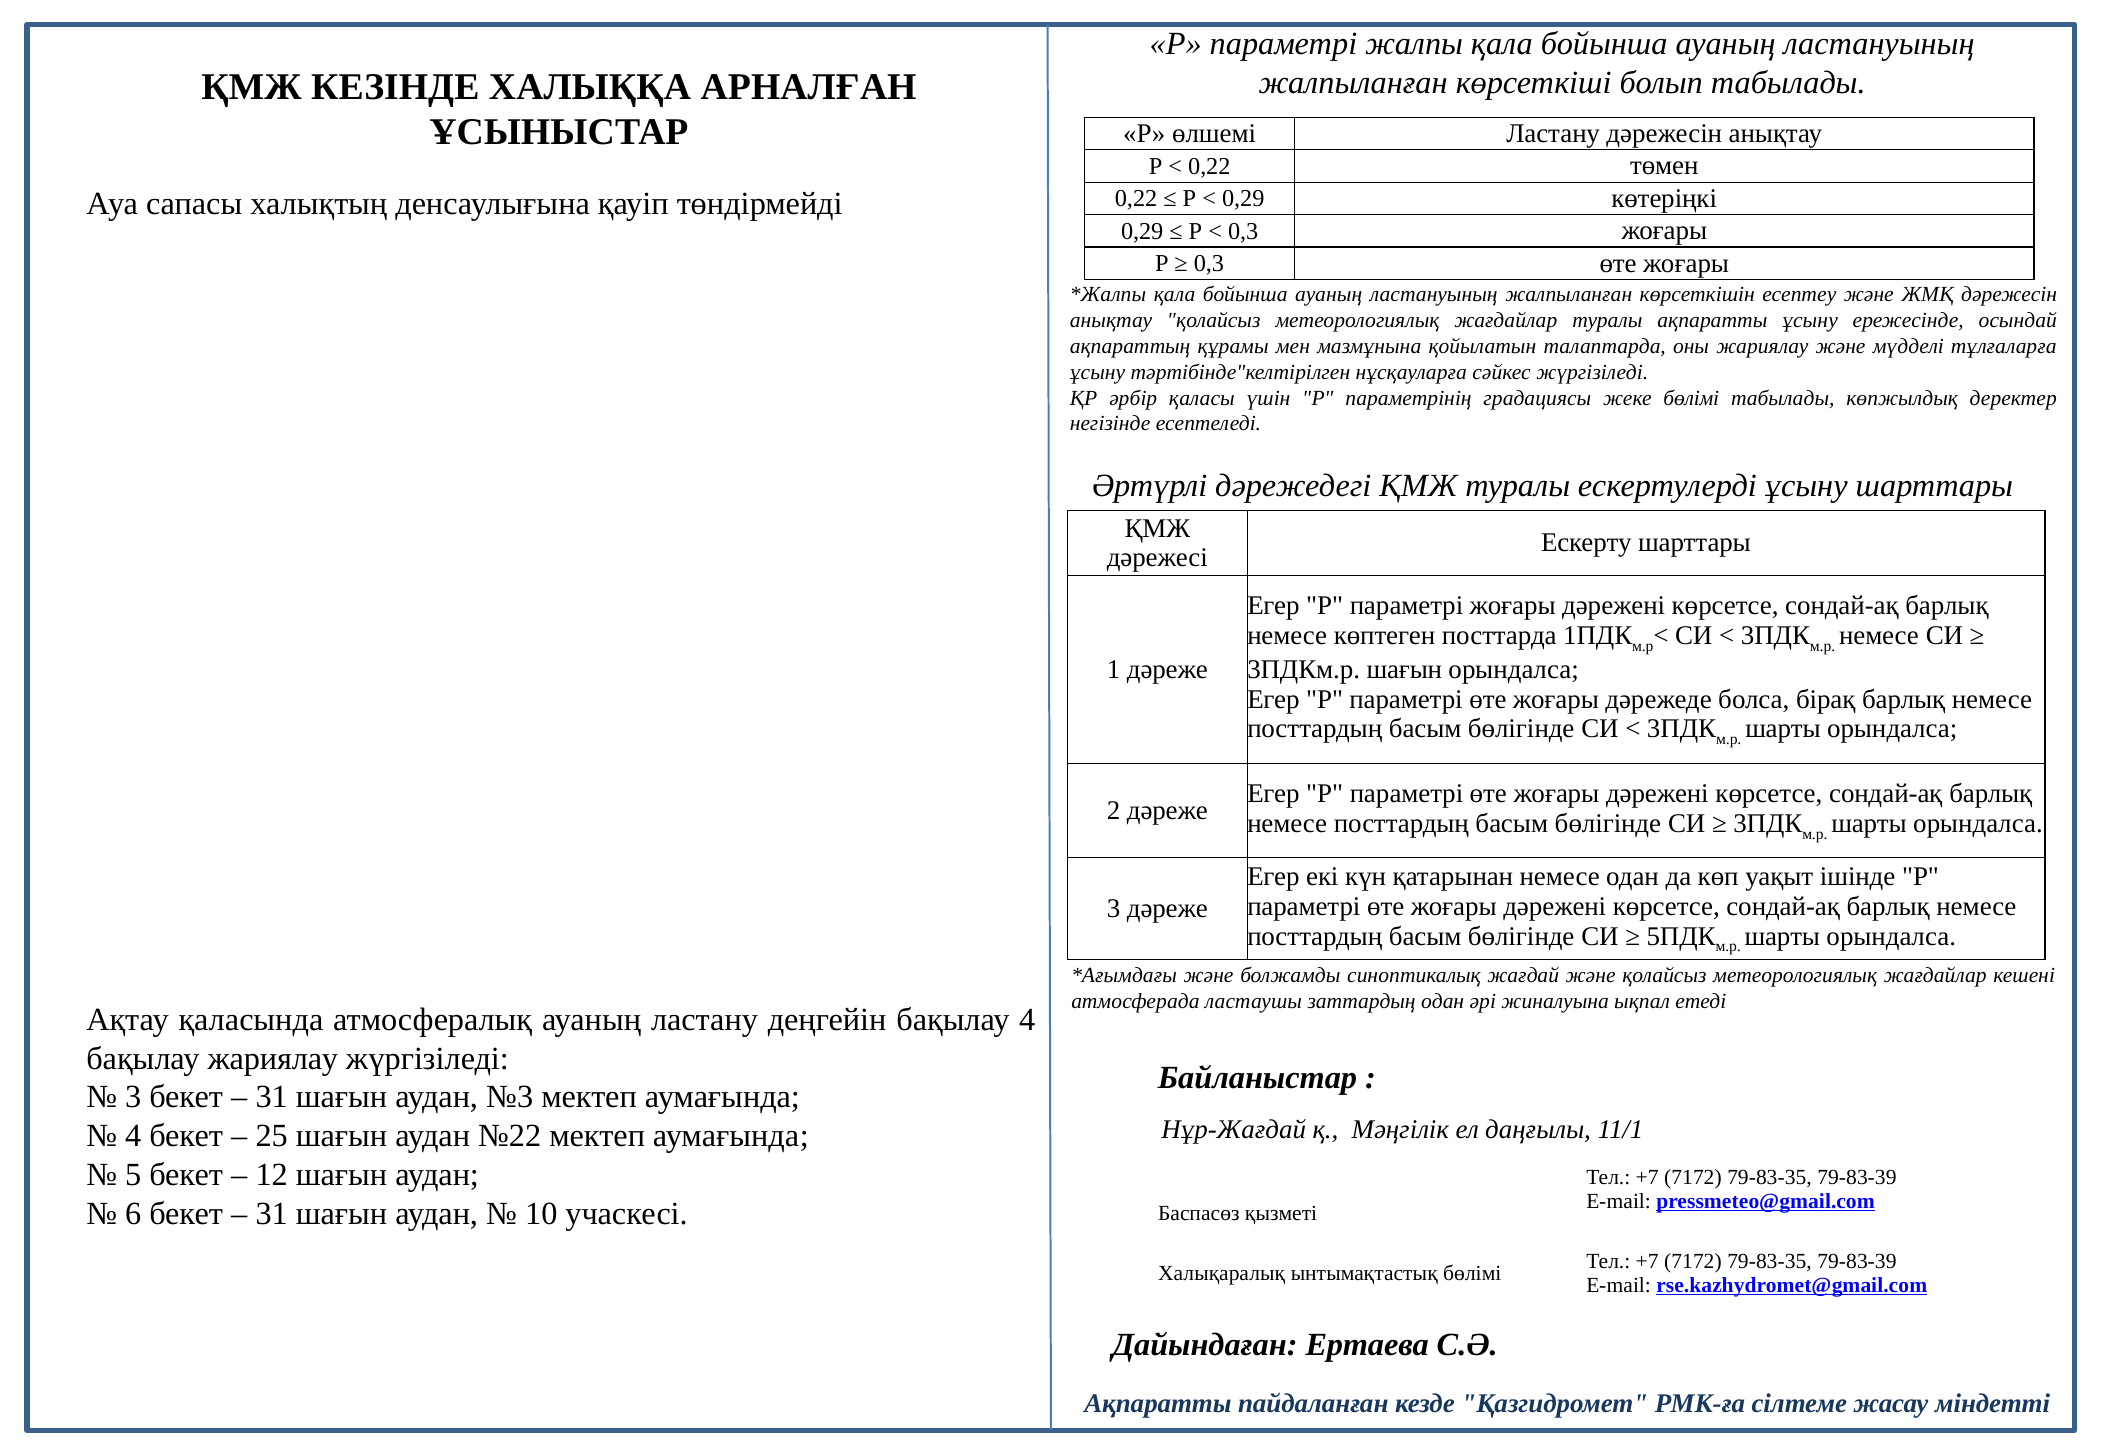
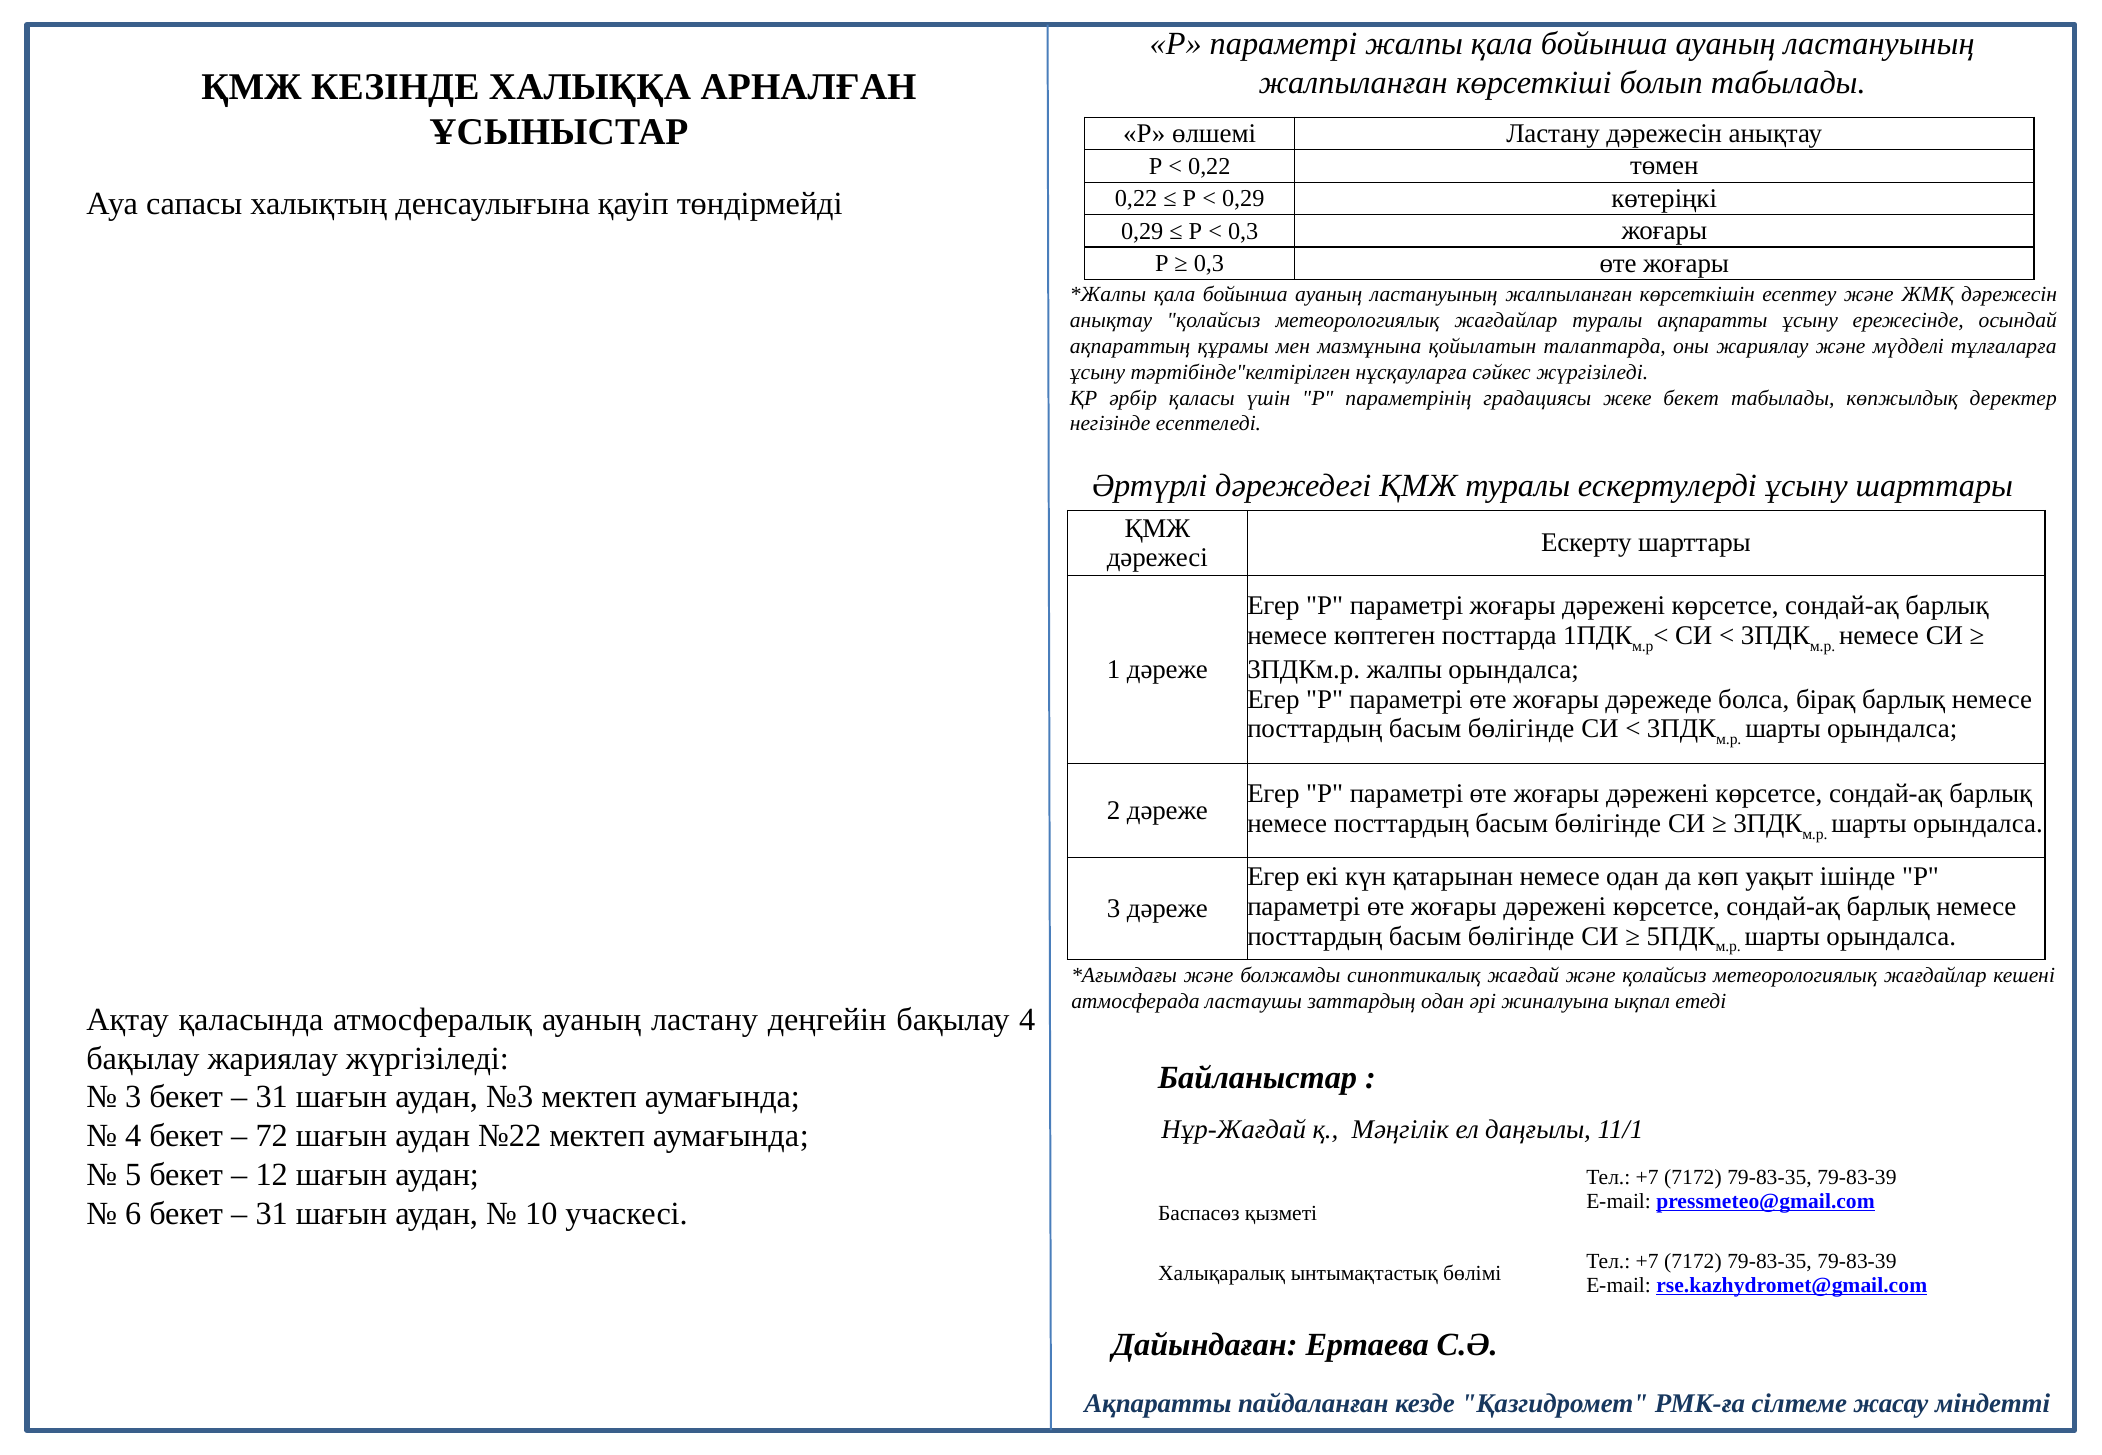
жеке бөлімі: бөлімі -> бекет
3ПДКм.р шағын: шағын -> жалпы
25: 25 -> 72
